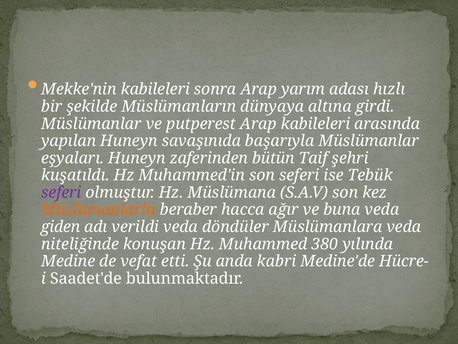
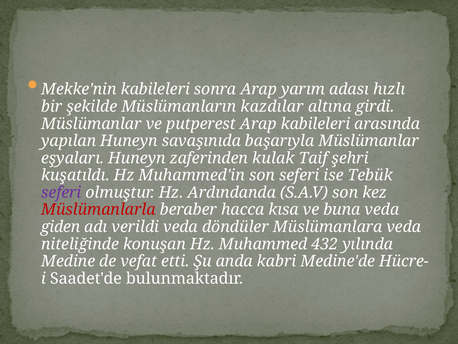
dünyaya: dünyaya -> kazdılar
bütün: bütün -> kulak
Müslümana: Müslümana -> Ardındanda
Müslümanlarla colour: orange -> red
ağır: ağır -> kısa
380: 380 -> 432
